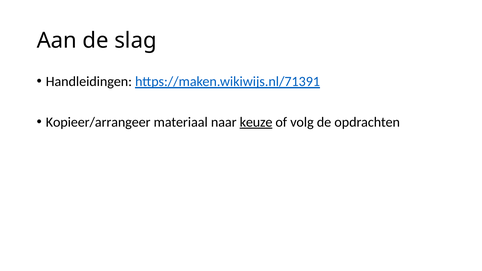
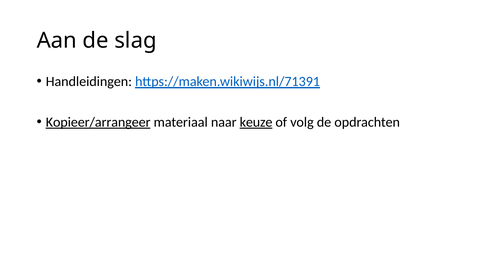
Kopieer/arrangeer underline: none -> present
